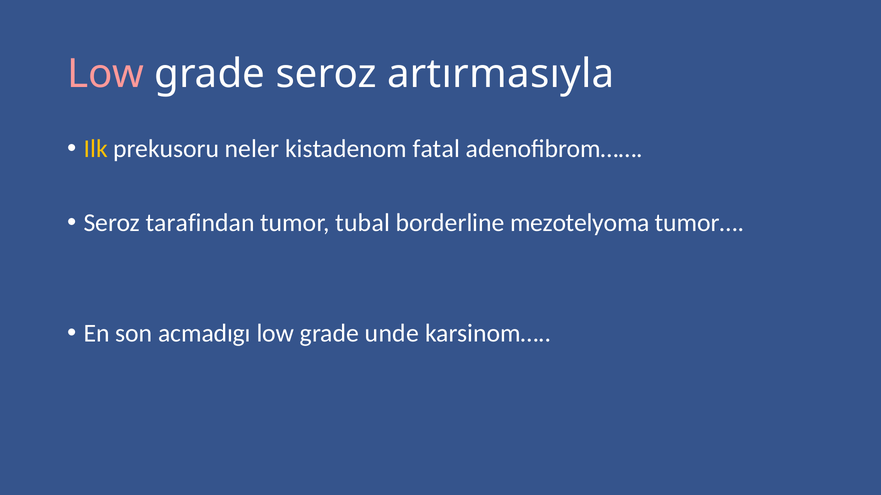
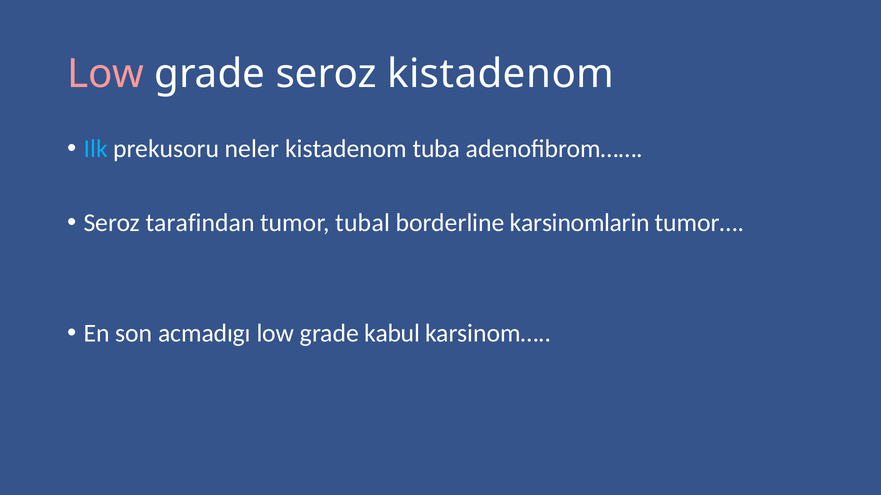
seroz artırmasıyla: artırmasıyla -> kistadenom
Ilk colour: yellow -> light blue
fatal: fatal -> tuba
mezotelyoma: mezotelyoma -> karsinomlarin
unde: unde -> kabul
